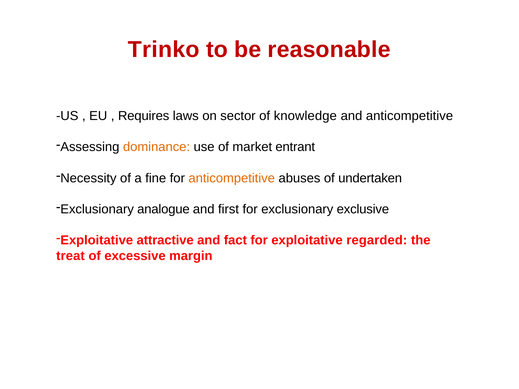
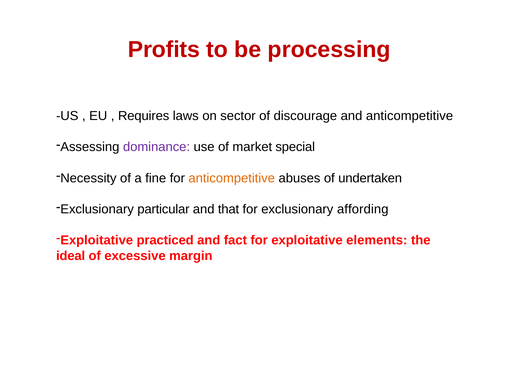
Trinko: Trinko -> Profits
reasonable: reasonable -> processing
knowledge: knowledge -> discourage
dominance colour: orange -> purple
entrant: entrant -> special
analogue: analogue -> particular
first: first -> that
exclusive: exclusive -> affording
attractive: attractive -> practiced
regarded: regarded -> elements
treat: treat -> ideal
